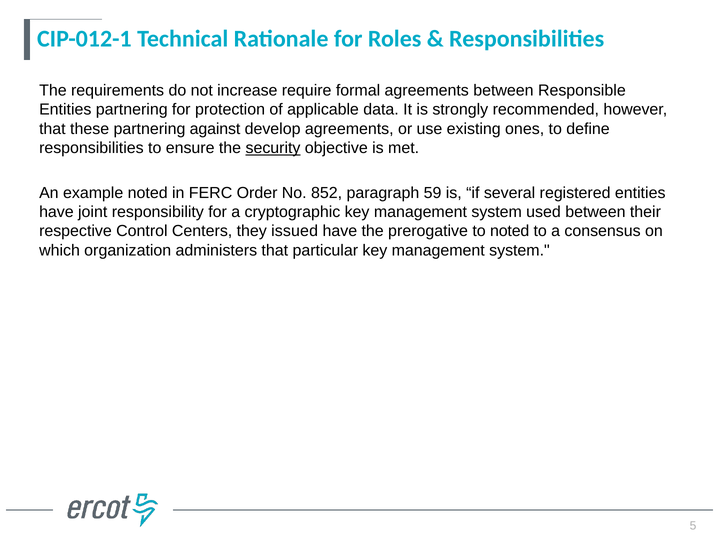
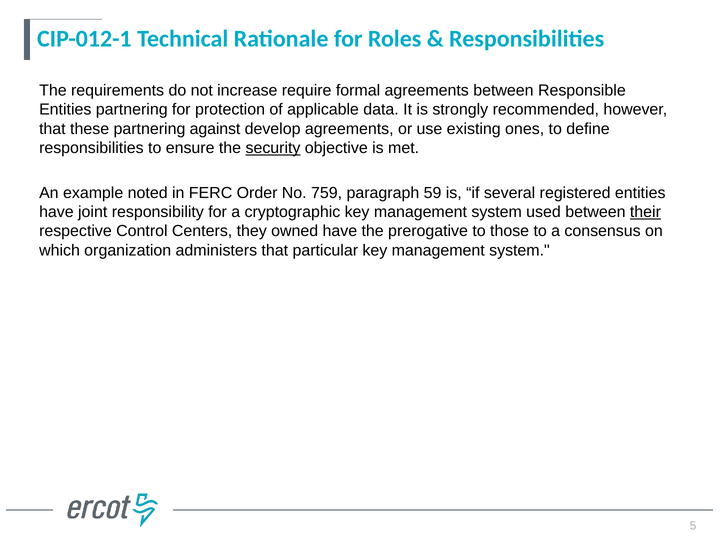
852: 852 -> 759
their underline: none -> present
issued: issued -> owned
to noted: noted -> those
